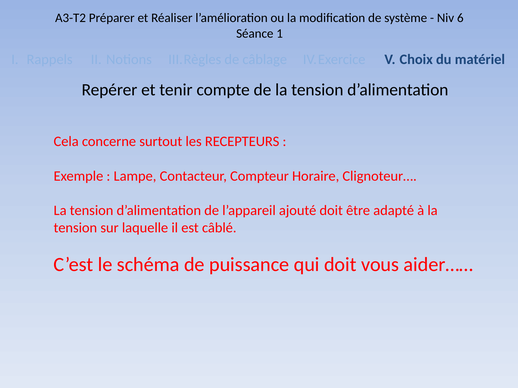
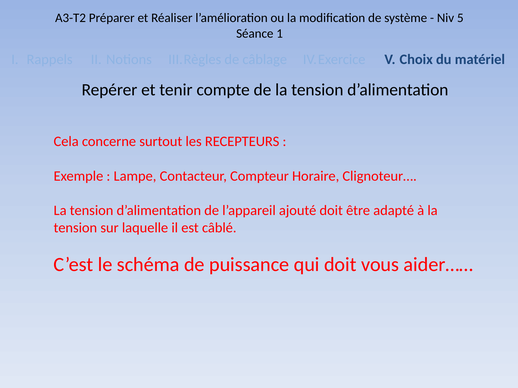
6: 6 -> 5
